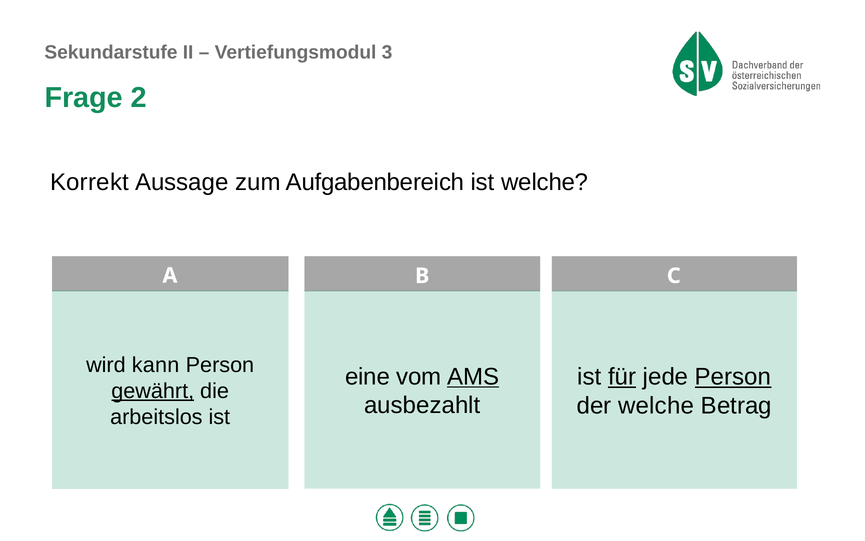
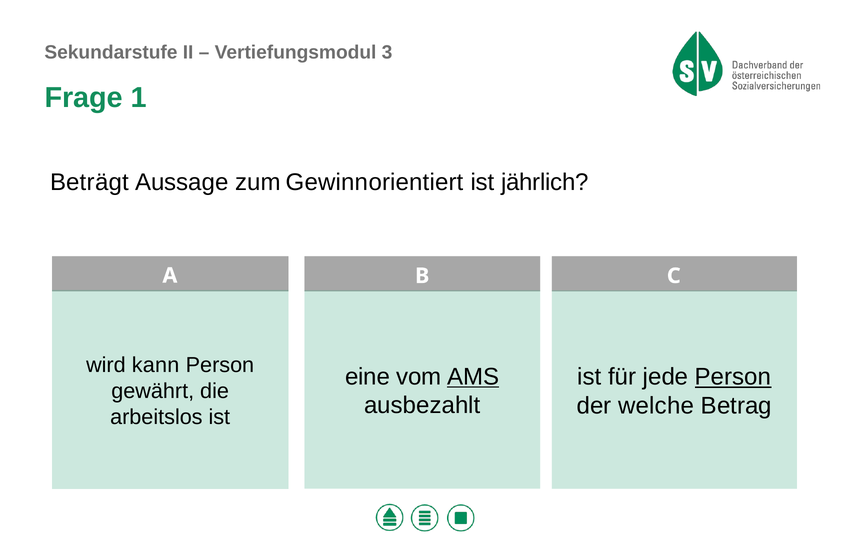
2: 2 -> 1
Korrekt: Korrekt -> Beträgt
Aufgabenbereich: Aufgabenbereich -> Gewinnorientiert
ist welche: welche -> jährlich
für underline: present -> none
gewährt underline: present -> none
